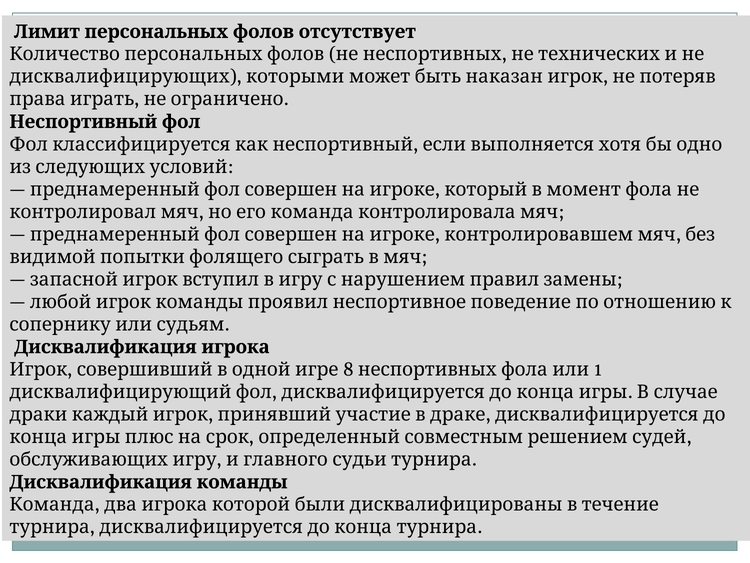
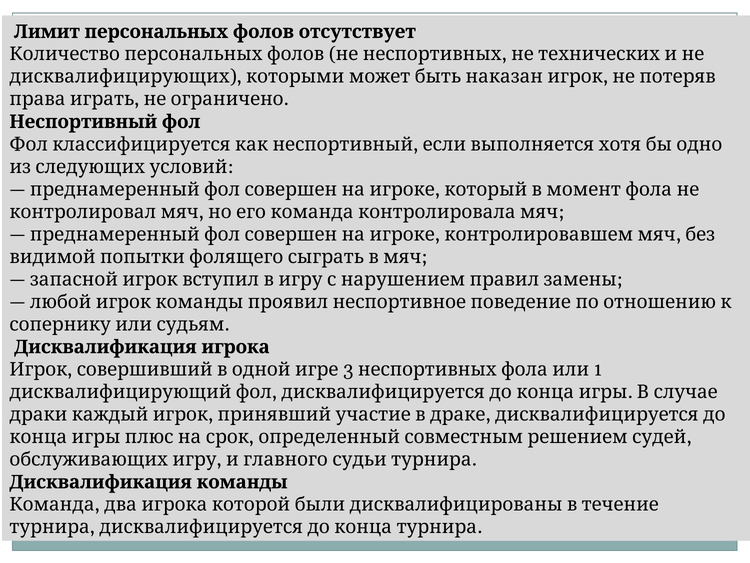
8: 8 -> 3
